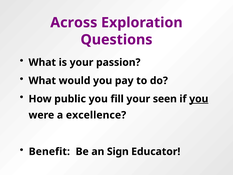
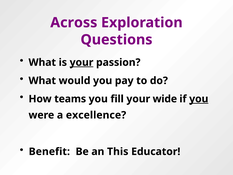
your at (82, 62) underline: none -> present
public: public -> teams
seen: seen -> wide
Sign: Sign -> This
